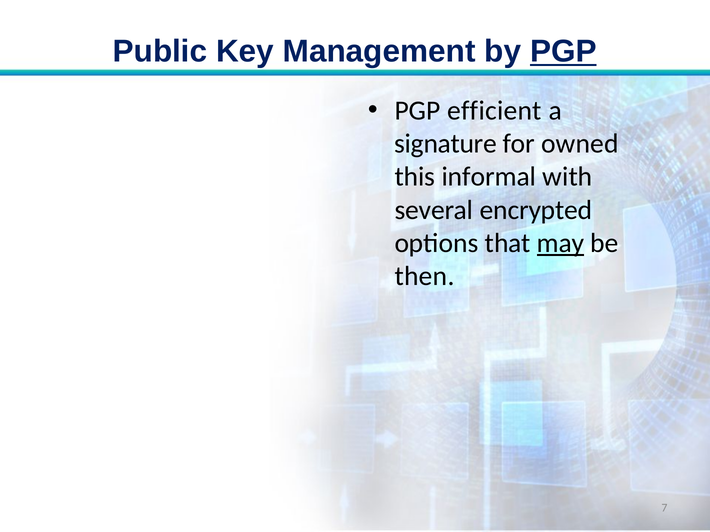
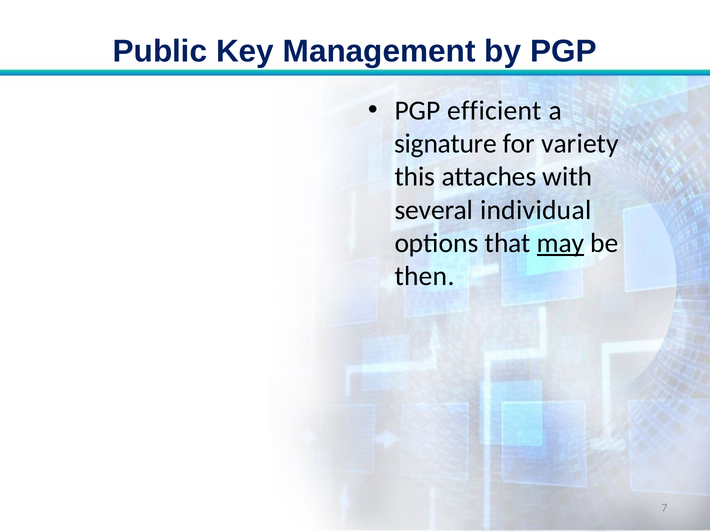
PGP at (563, 51) underline: present -> none
owned: owned -> variety
informal: informal -> attaches
encrypted: encrypted -> individual
